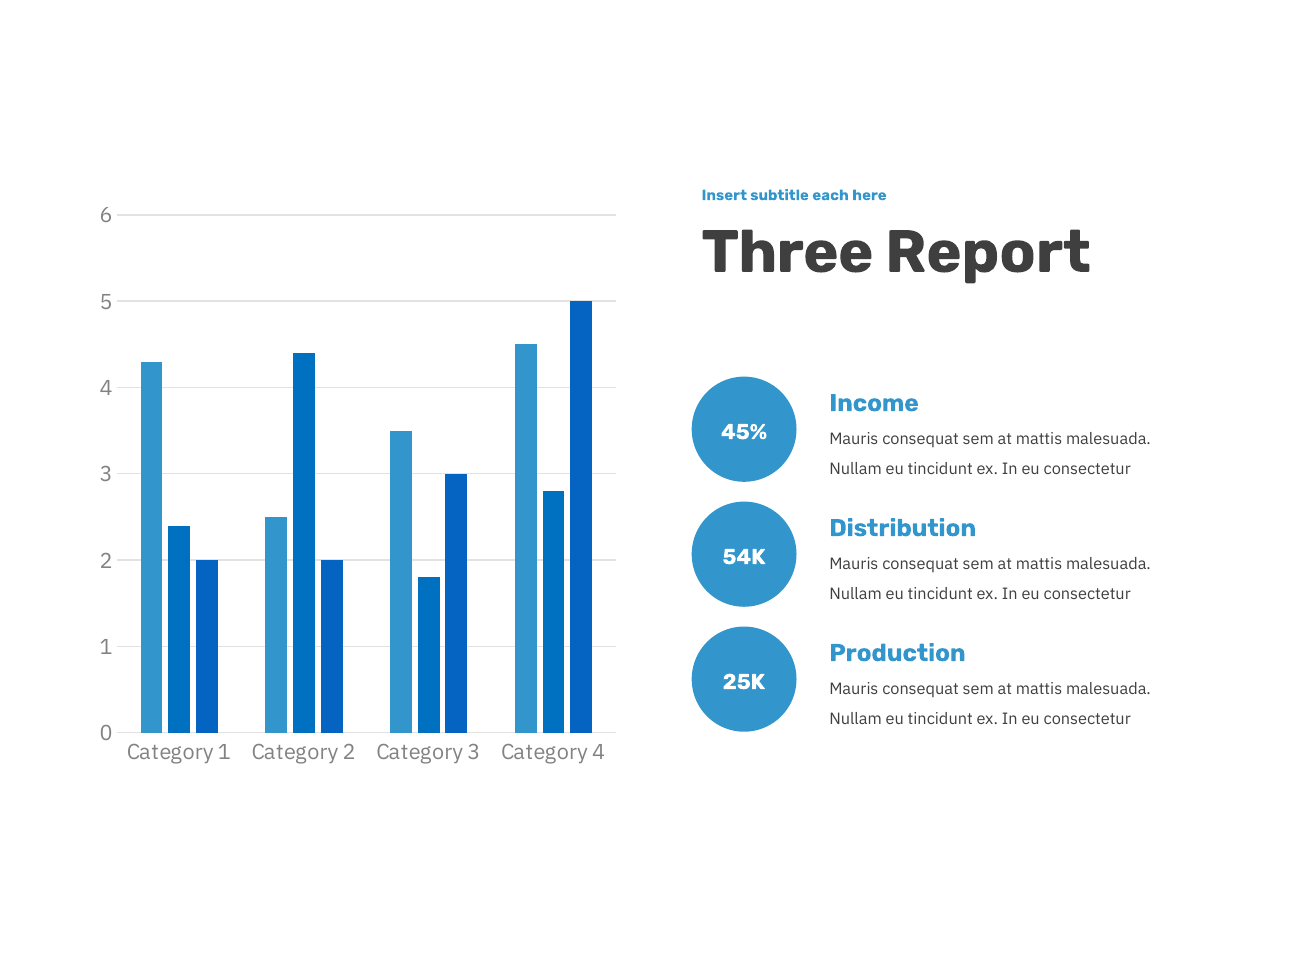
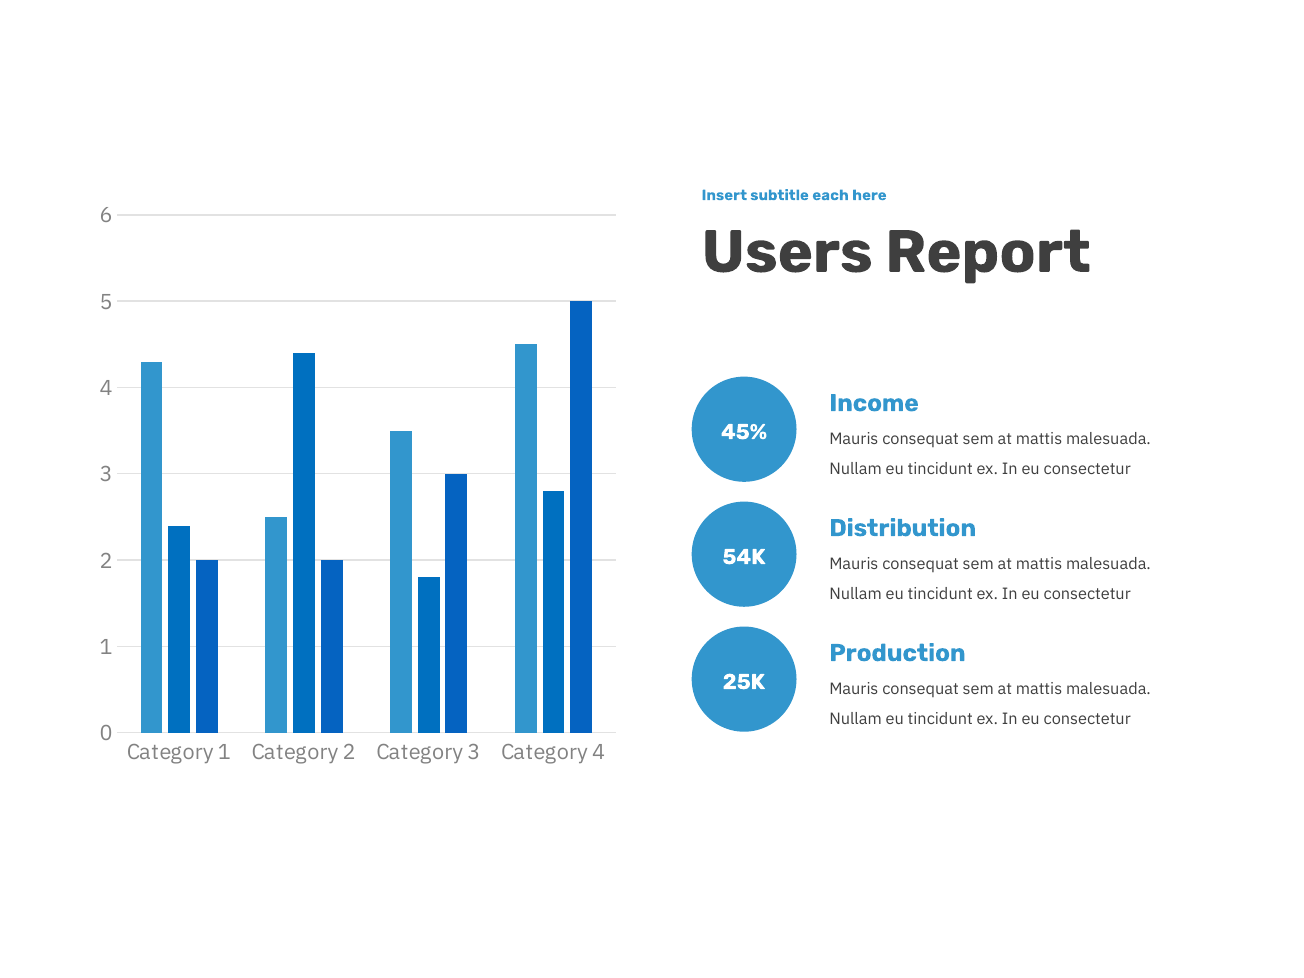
Three: Three -> Users
